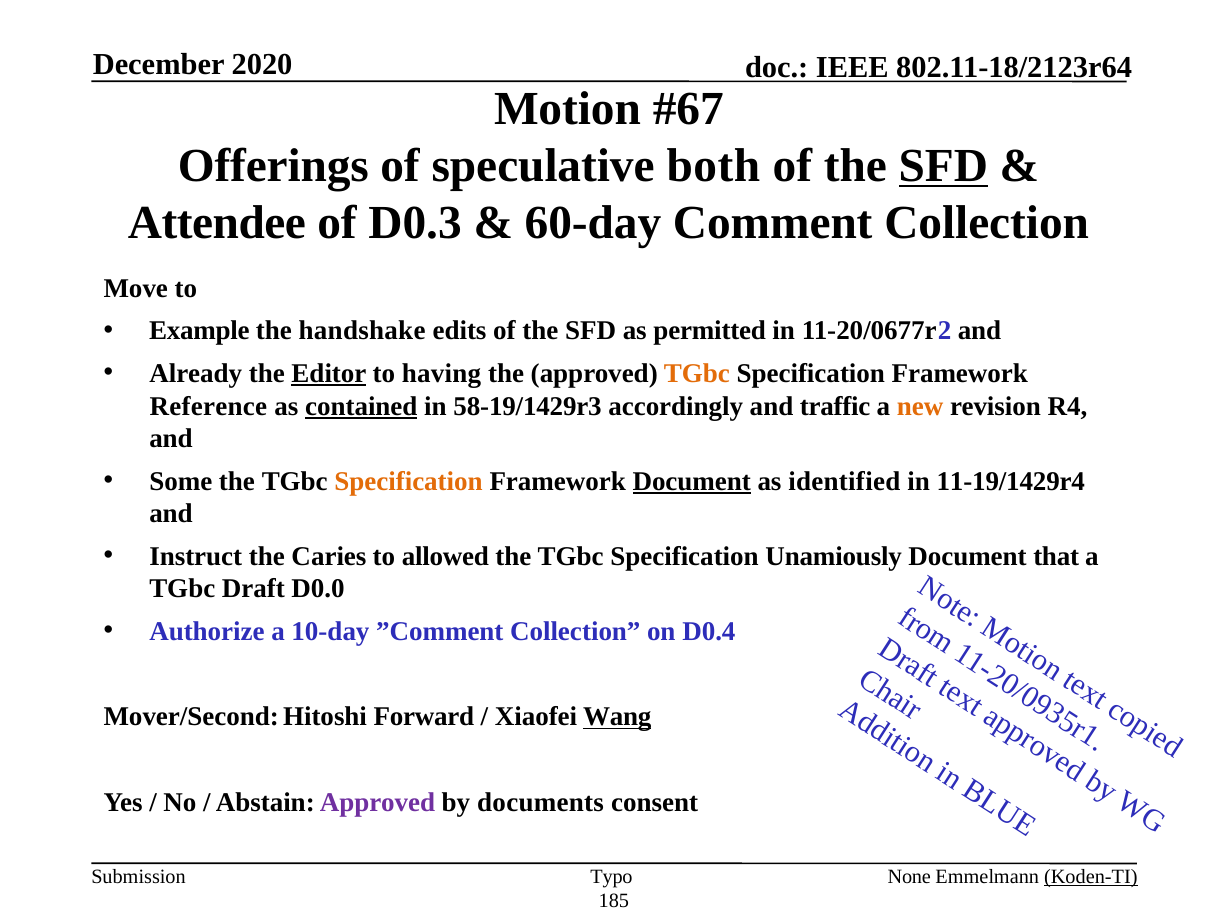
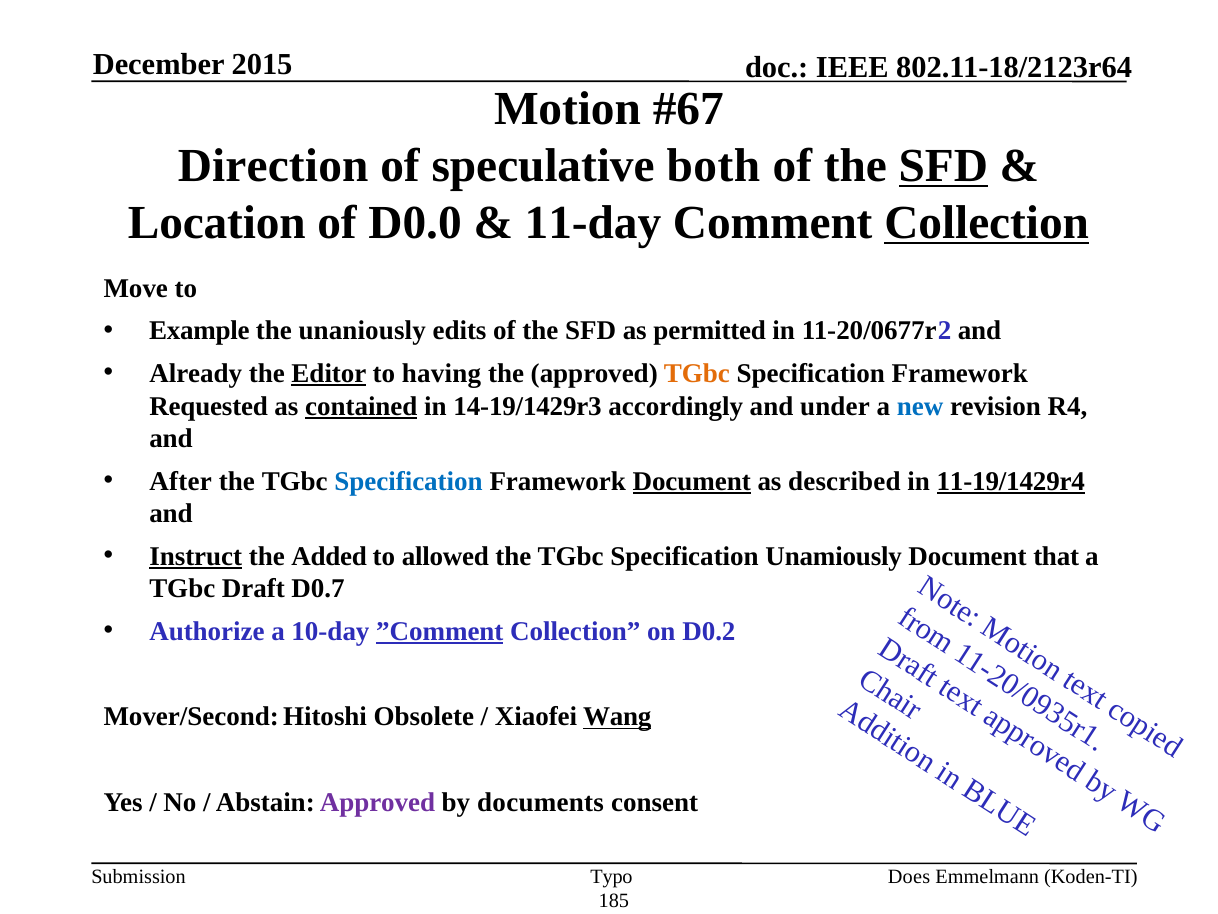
2020: 2020 -> 2015
Offerings: Offerings -> Direction
Attendee: Attendee -> Location
D0.3: D0.3 -> D0.0
60-day: 60-day -> 11-day
Collection at (987, 222) underline: none -> present
handshake: handshake -> unaniously
Reference: Reference -> Requested
58-19/1429r3: 58-19/1429r3 -> 14-19/1429r3
traffic: traffic -> under
new colour: orange -> blue
Some: Some -> After
Specification at (409, 481) colour: orange -> blue
identified: identified -> described
11-19/1429r4 underline: none -> present
Instruct underline: none -> present
Caries: Caries -> Added
D0.0: D0.0 -> D0.7
”Comment underline: none -> present
D0.4: D0.4 -> D0.2
Forward: Forward -> Obsolete
None: None -> Does
Koden-TI underline: present -> none
